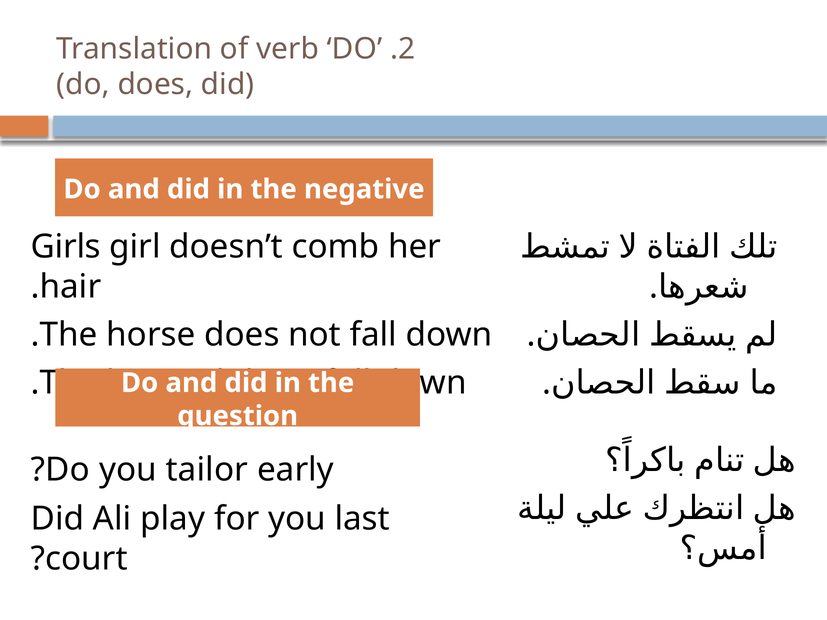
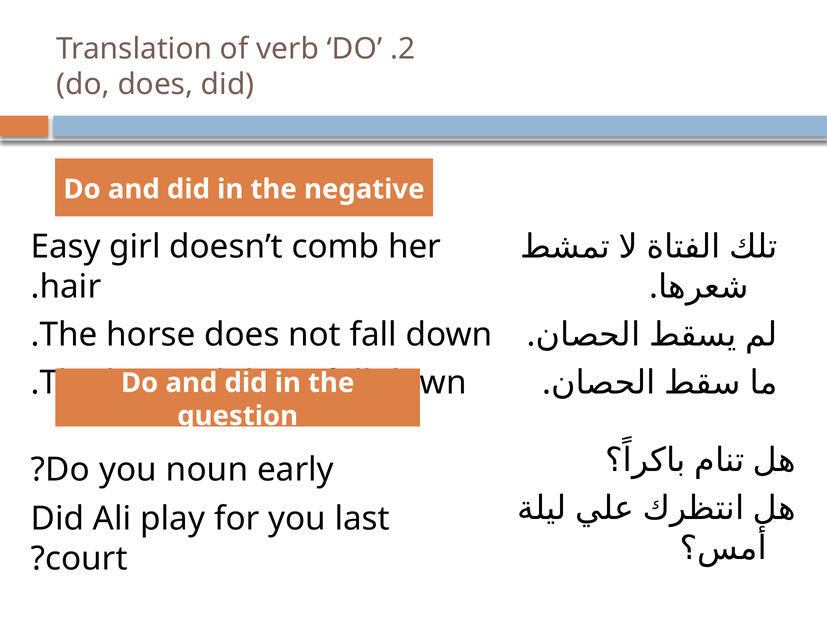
Girls: Girls -> Easy
tailor: tailor -> noun
